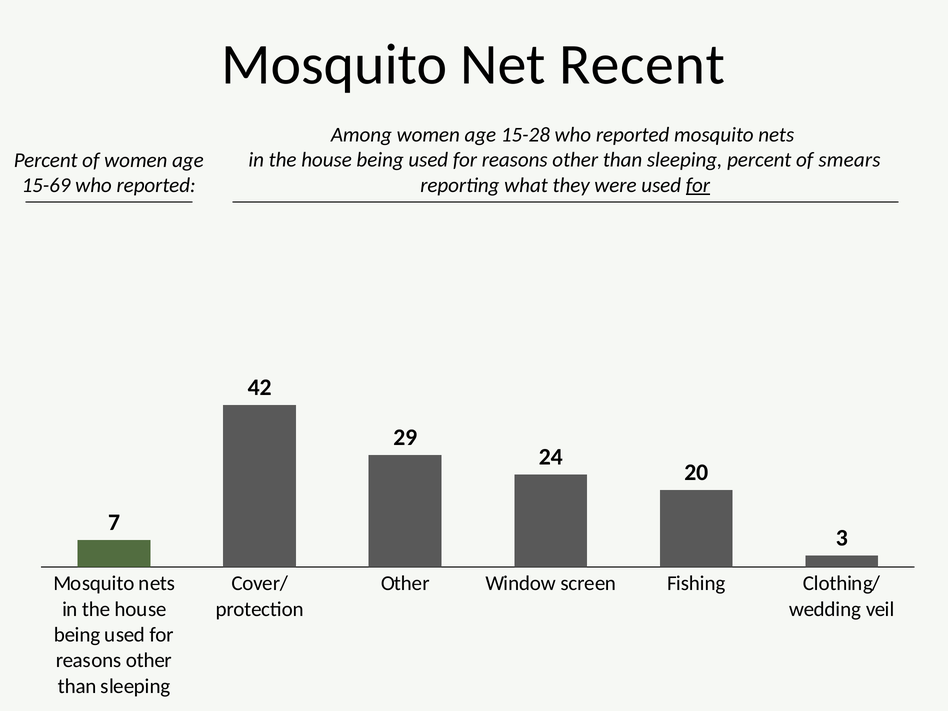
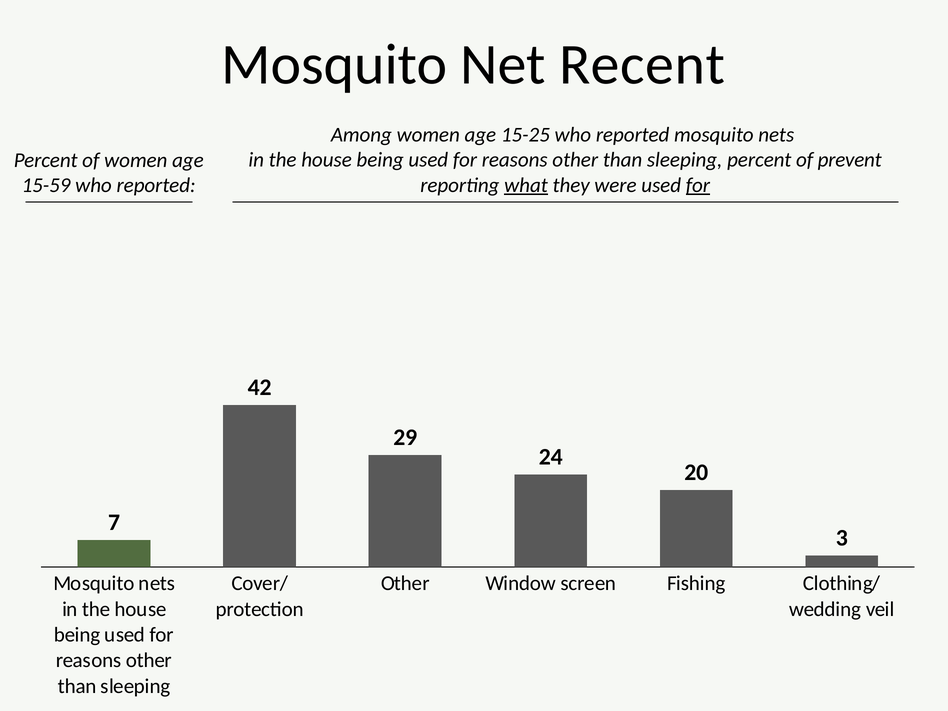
15-28: 15-28 -> 15-25
smears: smears -> prevent
what underline: none -> present
15-69: 15-69 -> 15-59
